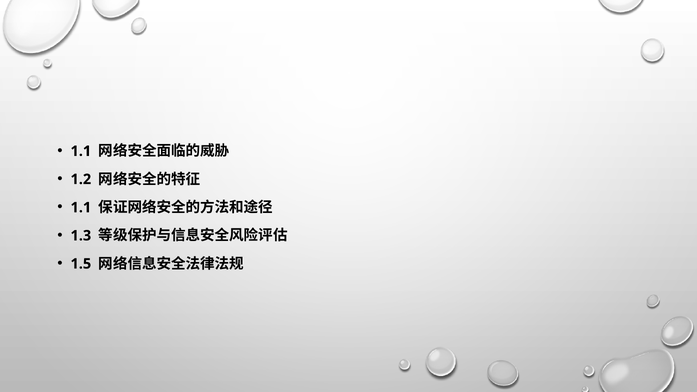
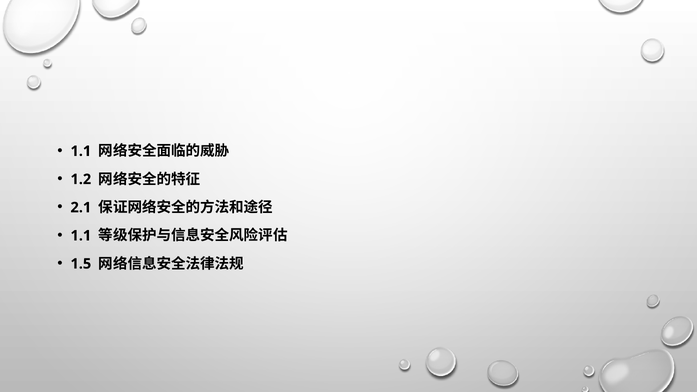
1.1 at (81, 207): 1.1 -> 2.1
1.3 at (81, 236): 1.3 -> 1.1
